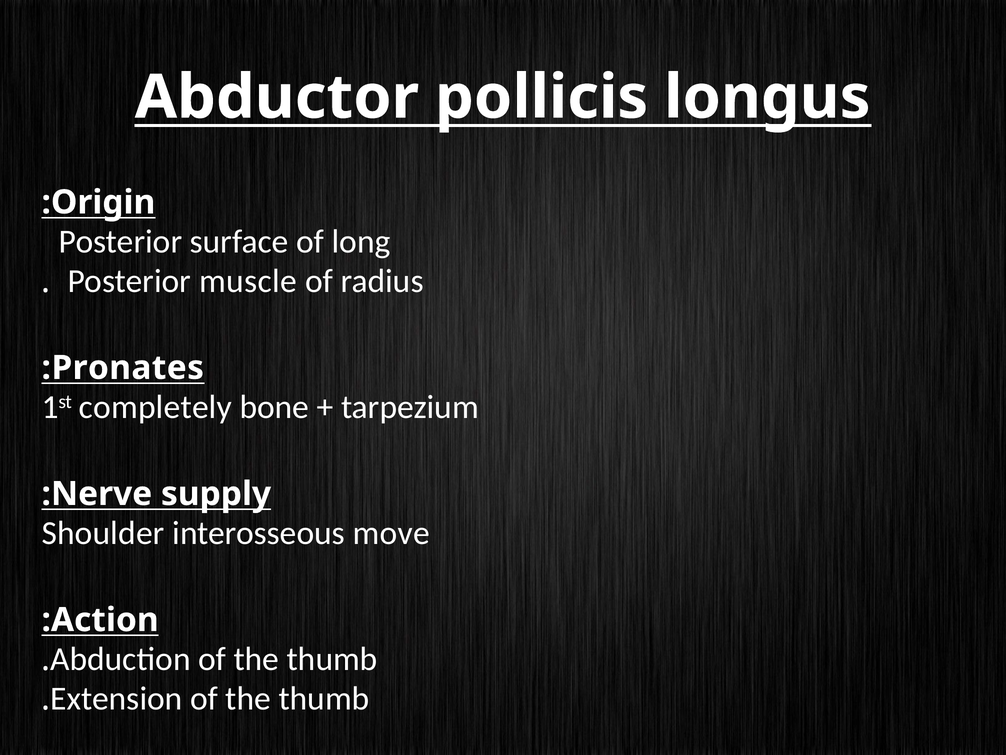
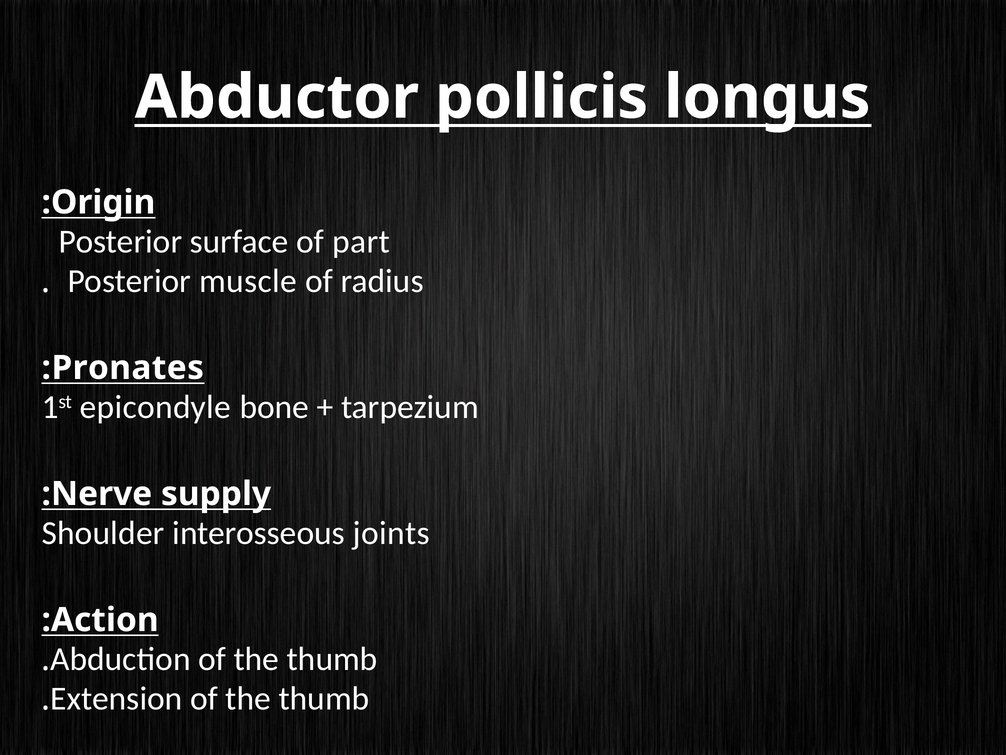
long: long -> part
completely: completely -> epicondyle
move: move -> joints
